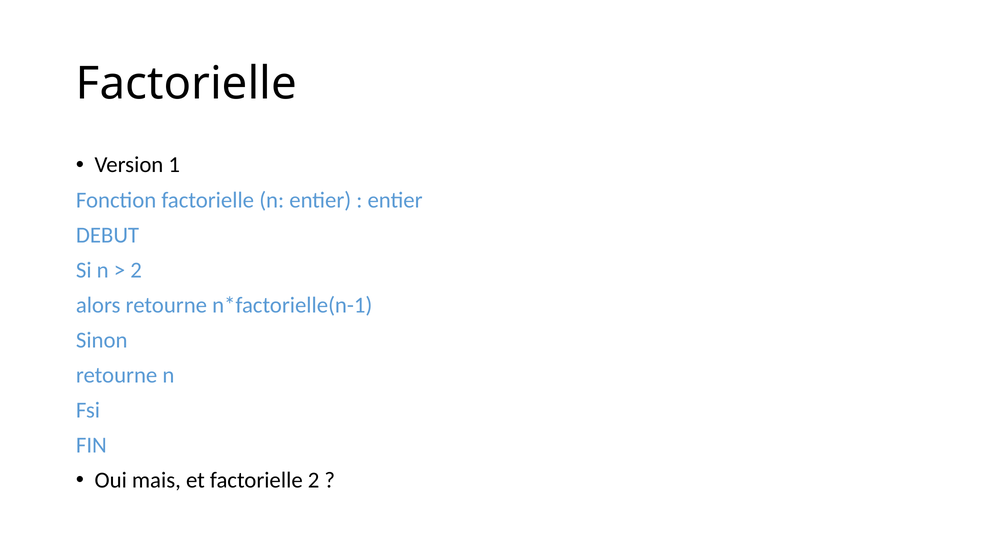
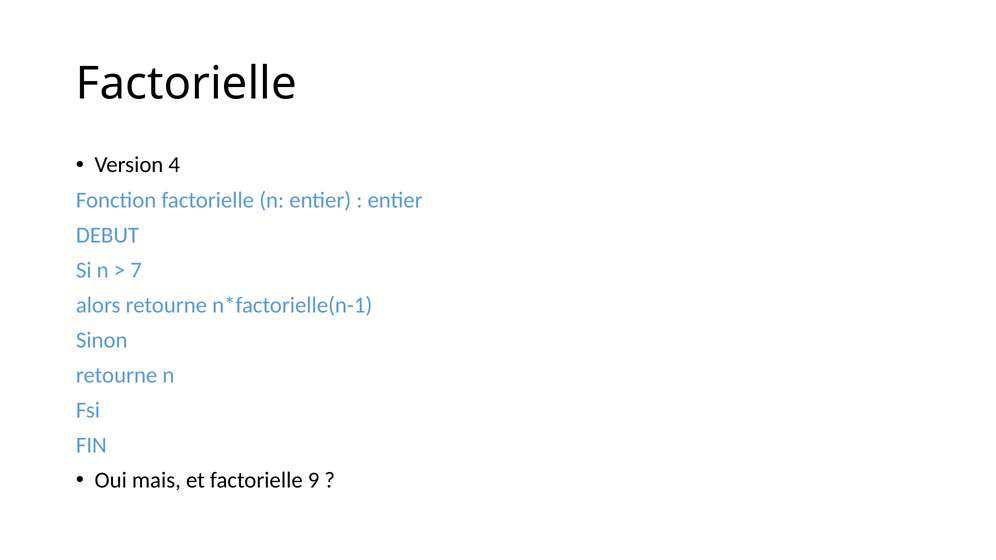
1: 1 -> 4
2 at (136, 270): 2 -> 7
factorielle 2: 2 -> 9
